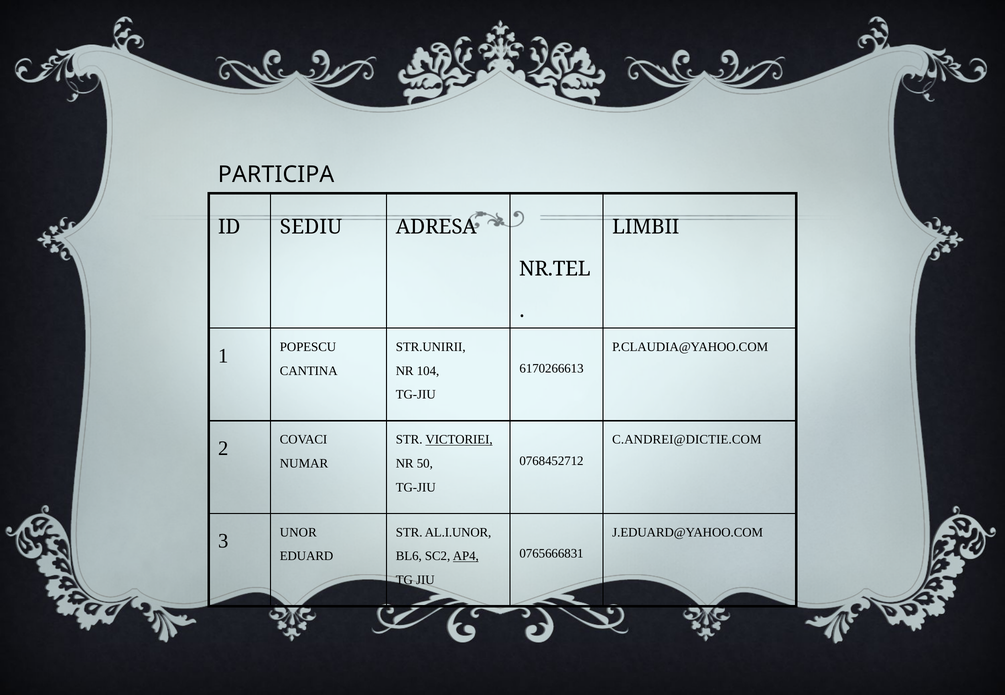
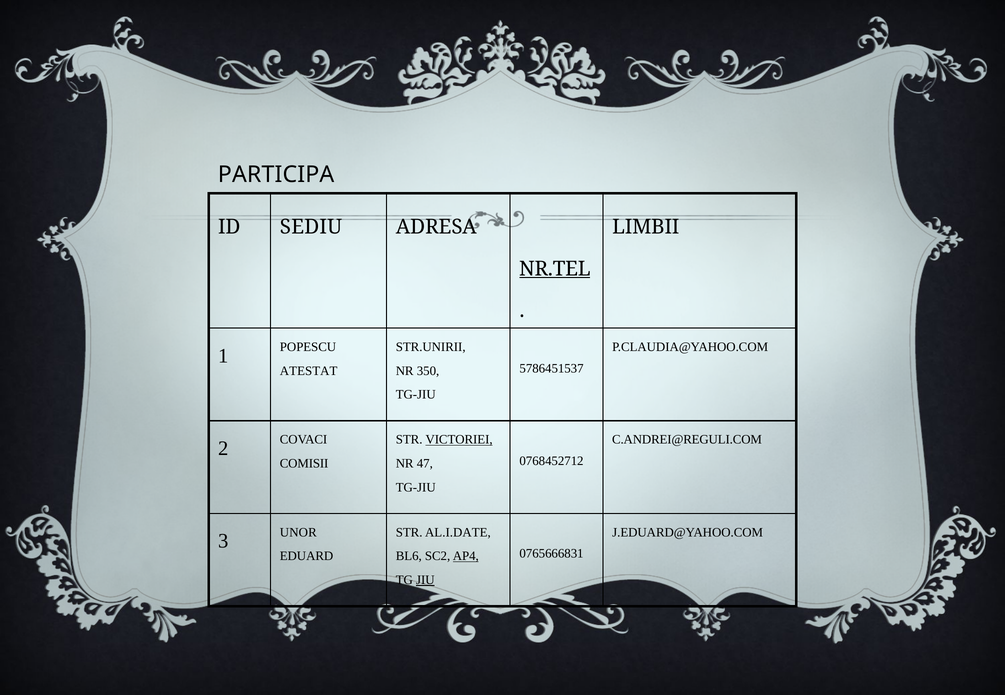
NR.TEL underline: none -> present
6170266613: 6170266613 -> 5786451537
CANTINA: CANTINA -> ATESTAT
104: 104 -> 350
C.ANDREI@DICTIE.COM: C.ANDREI@DICTIE.COM -> C.ANDREI@REGULI.COM
NUMAR: NUMAR -> COMISII
50: 50 -> 47
AL.I.UNOR: AL.I.UNOR -> AL.I.DATE
JIU underline: none -> present
